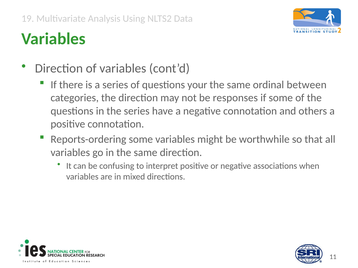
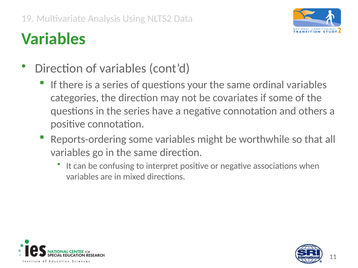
ordinal between: between -> variables
responses: responses -> covariates
